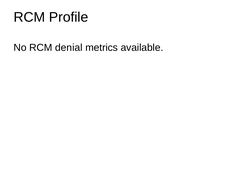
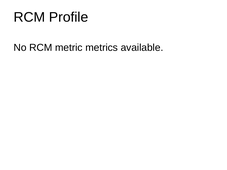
denial: denial -> metric
